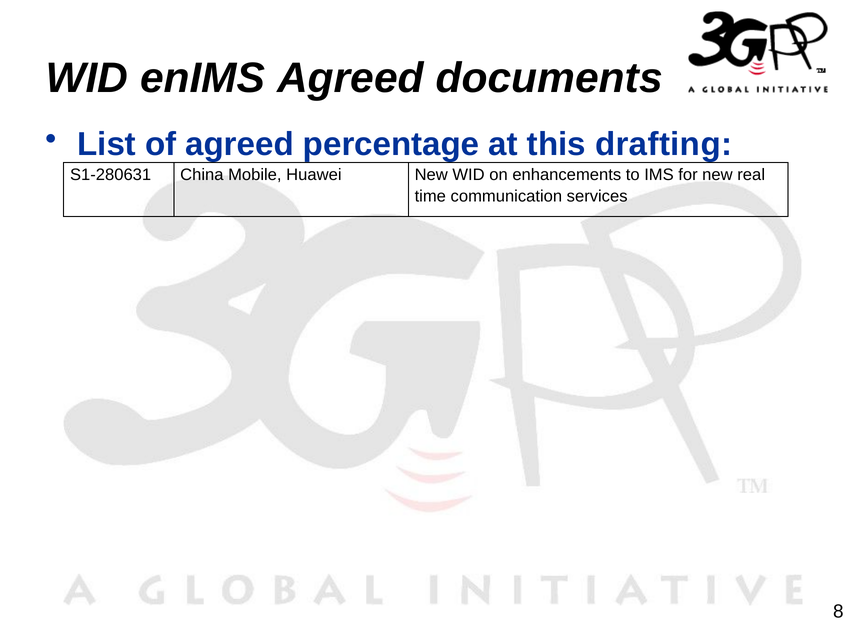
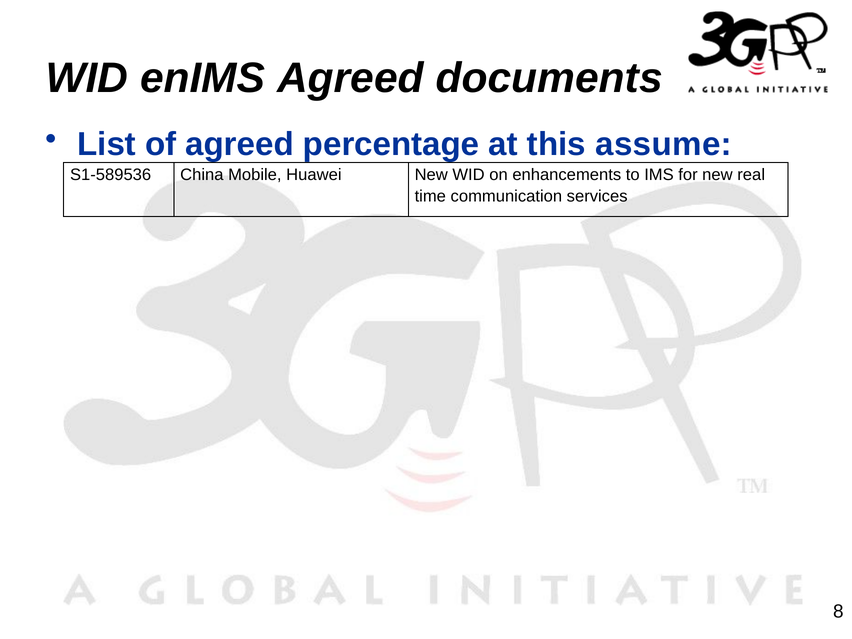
drafting: drafting -> assume
S1-280631: S1-280631 -> S1-589536
